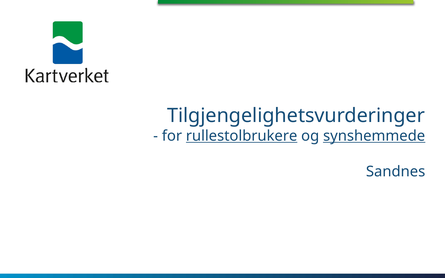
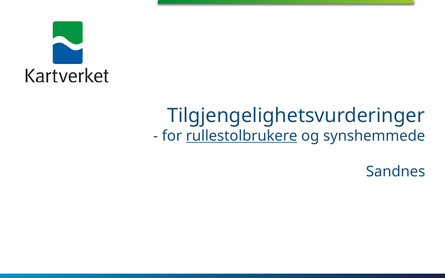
synshemmede underline: present -> none
